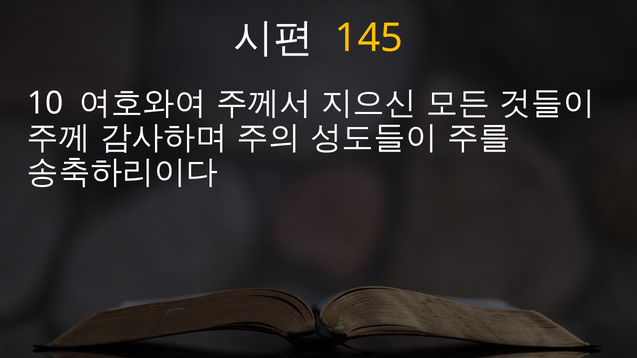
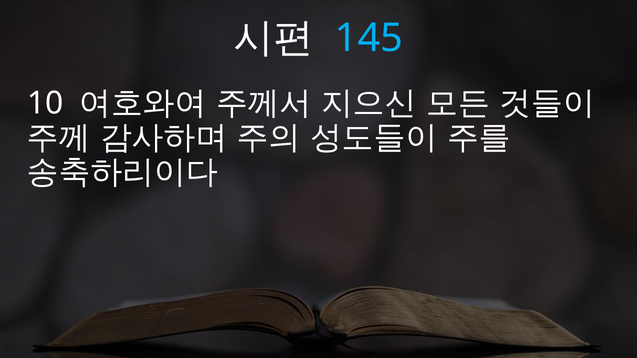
145 colour: yellow -> light blue
